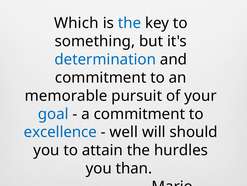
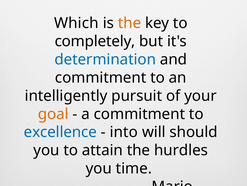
the at (130, 23) colour: blue -> orange
something: something -> completely
memorable: memorable -> intelligently
goal colour: blue -> orange
well: well -> into
than: than -> time
